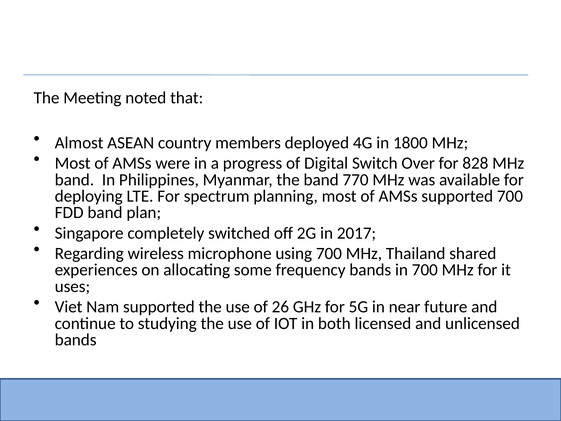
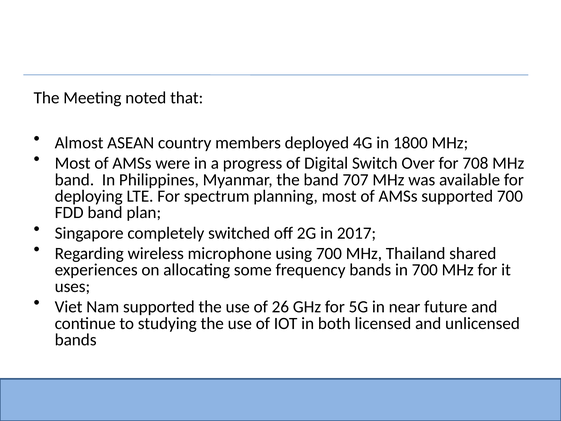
828: 828 -> 708
770: 770 -> 707
